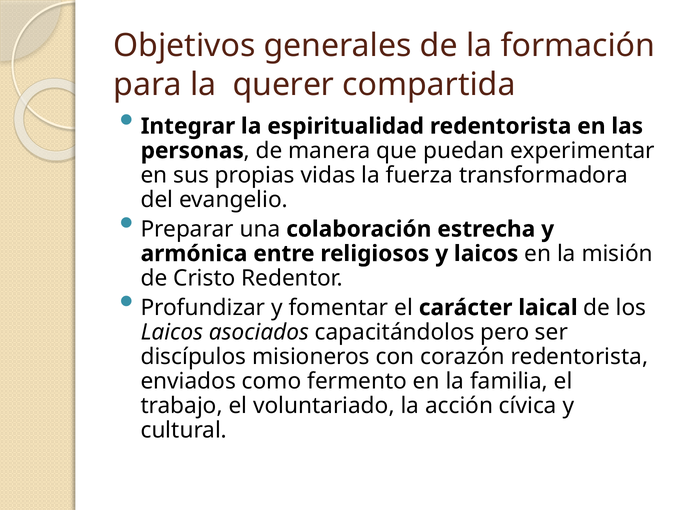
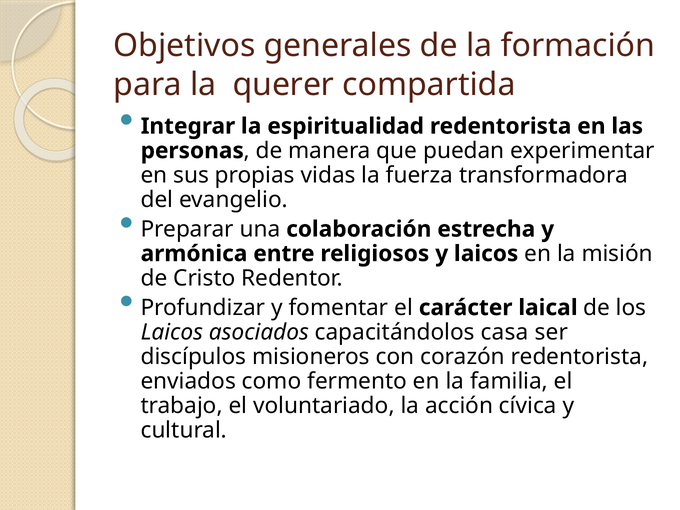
pero: pero -> casa
